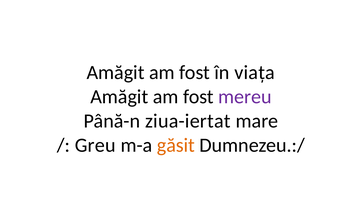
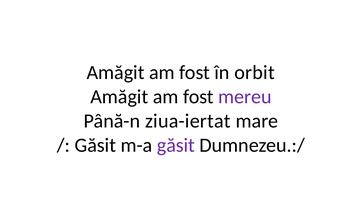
viața: viața -> orbit
Greu at (95, 145): Greu -> Găsit
găsit at (176, 145) colour: orange -> purple
